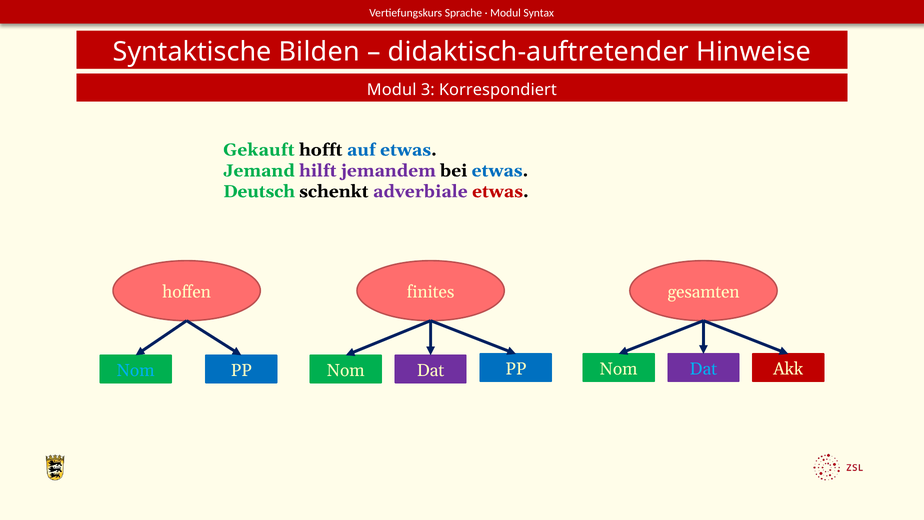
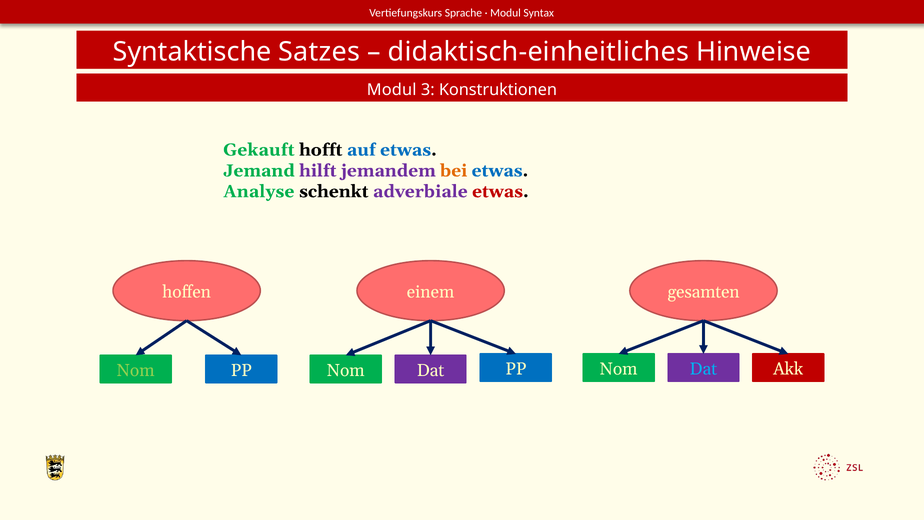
Bilden: Bilden -> Satzes
didaktisch-auftretender: didaktisch-auftretender -> didaktisch-einheitliches
Korrespondiert: Korrespondiert -> Konstruktionen
bei colour: black -> orange
Deutsch: Deutsch -> Analyse
finites: finites -> einem
Nom at (136, 370) colour: light blue -> light green
